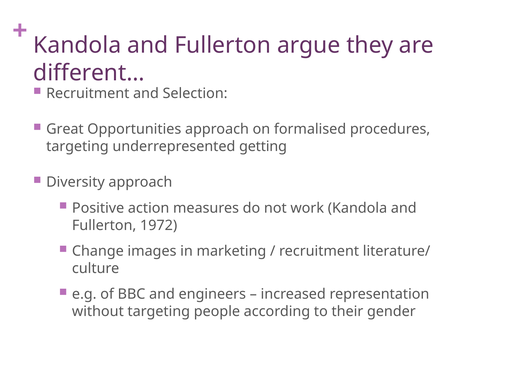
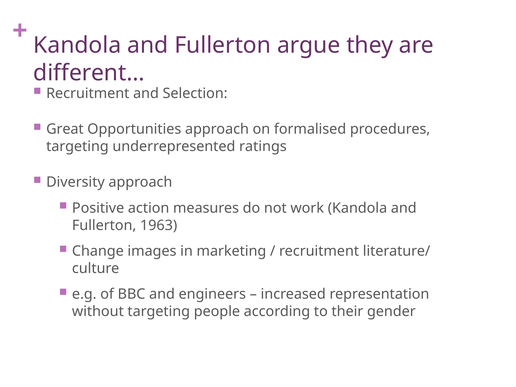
getting: getting -> ratings
1972: 1972 -> 1963
